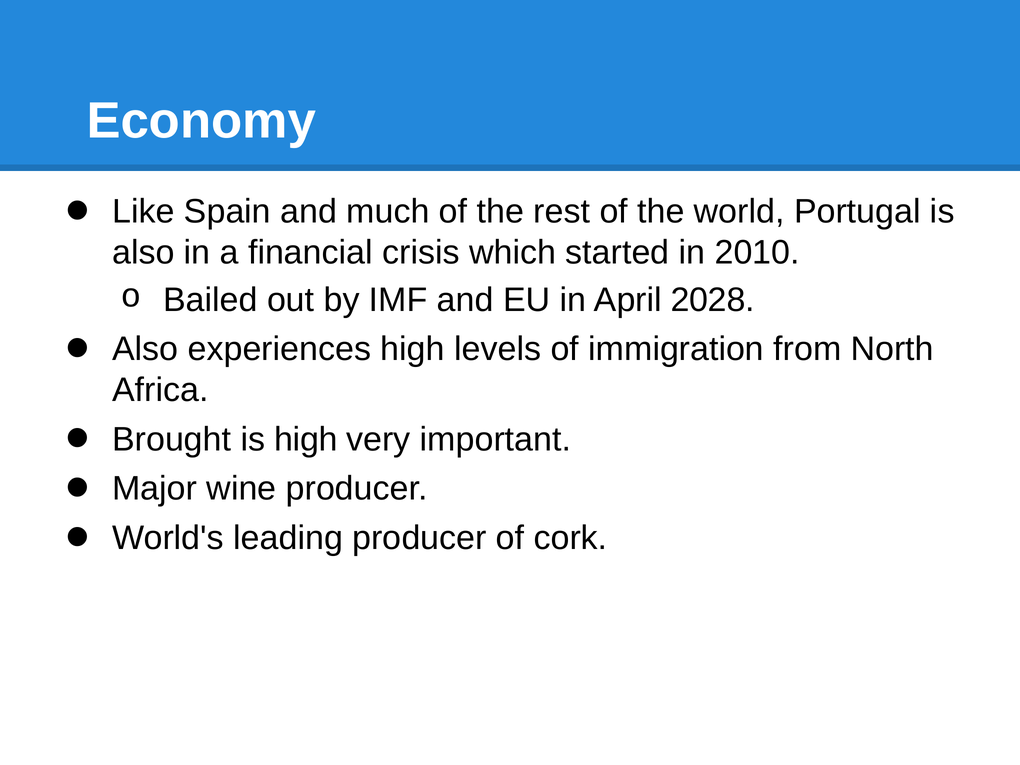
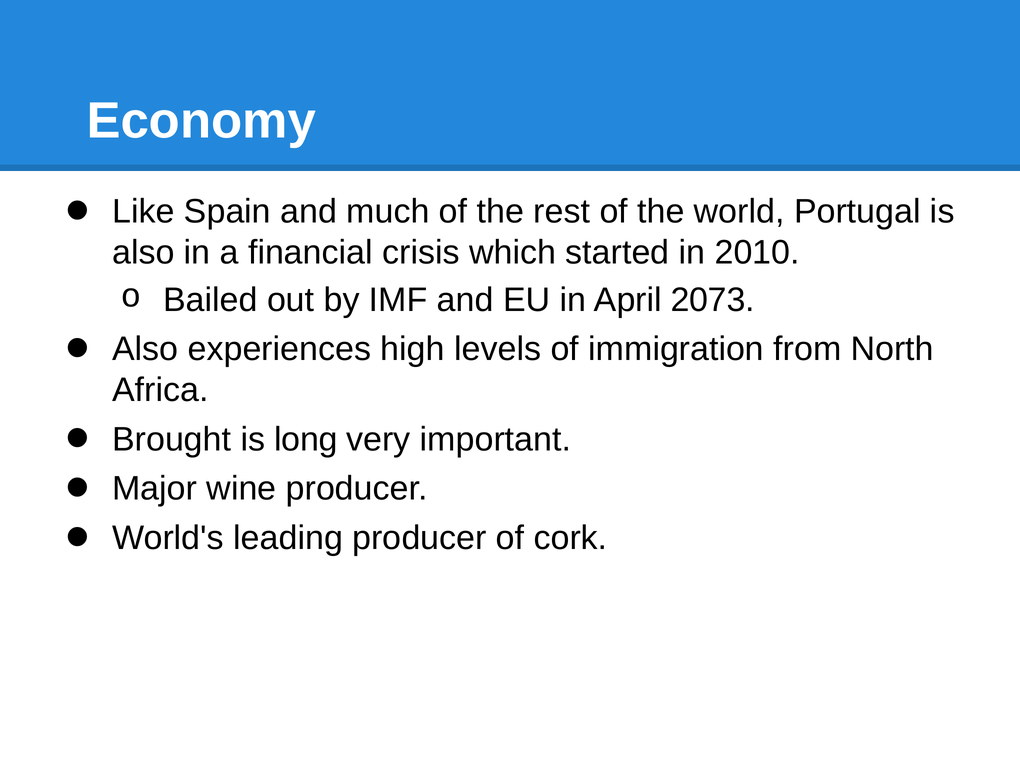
2028: 2028 -> 2073
is high: high -> long
